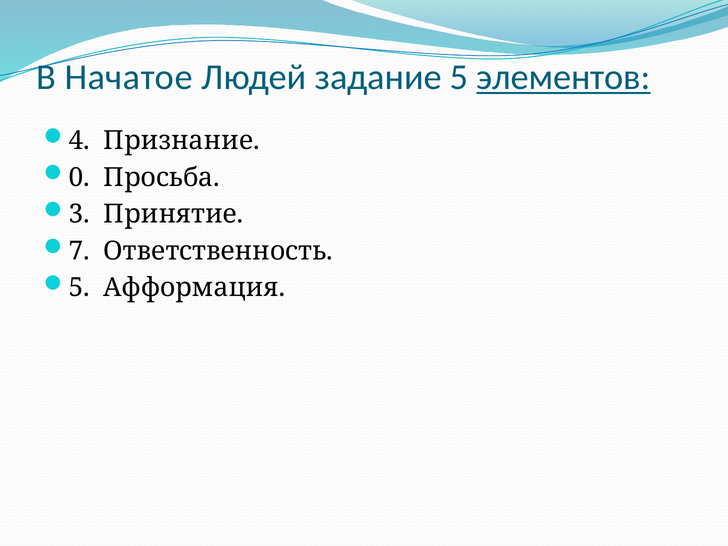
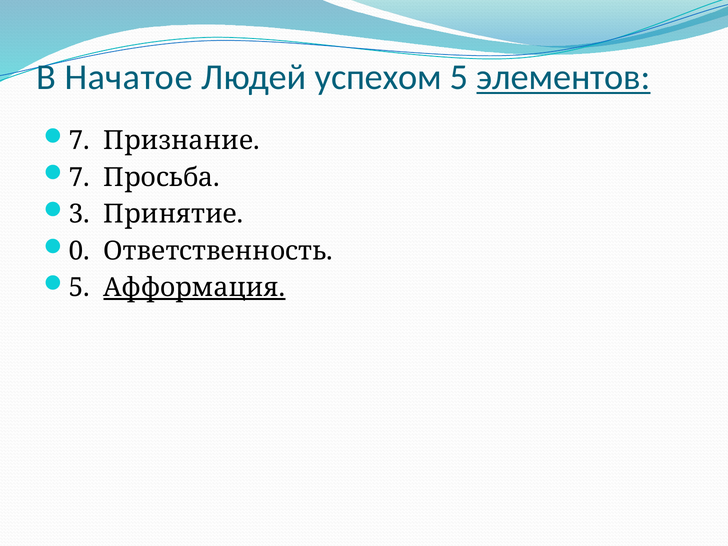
задание: задание -> успехом
4 at (79, 141): 4 -> 7
0 at (79, 177): 0 -> 7
7: 7 -> 0
Афформация underline: none -> present
